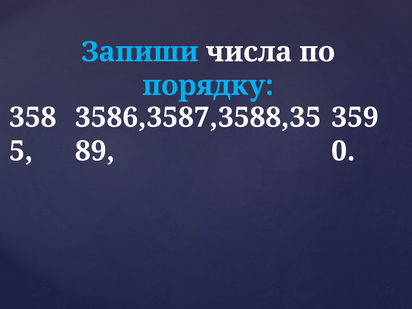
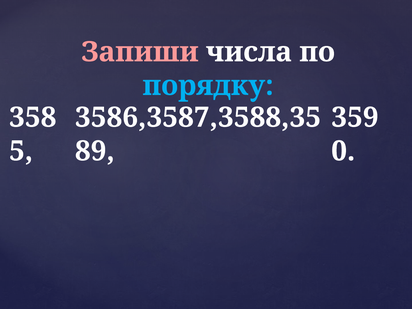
Запиши colour: light blue -> pink
